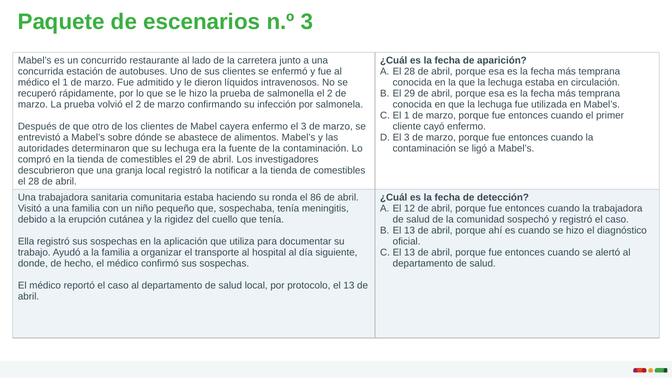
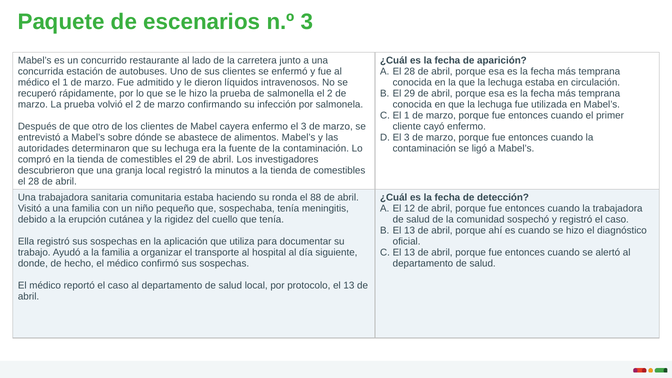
notificar: notificar -> minutos
86: 86 -> 88
